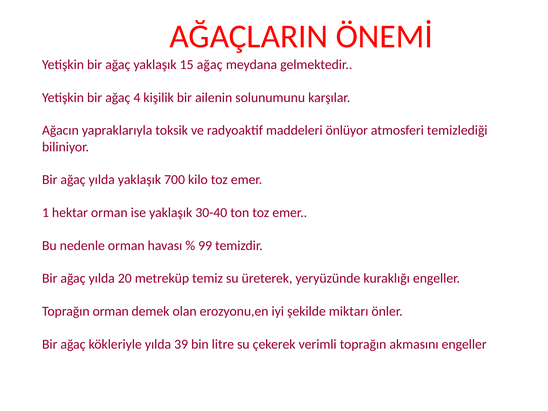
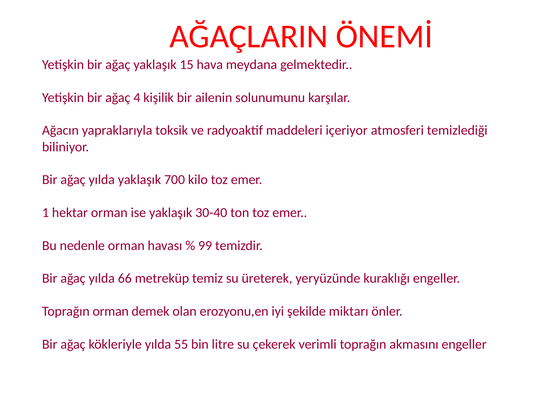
15 ağaç: ağaç -> hava
önlüyor: önlüyor -> içeriyor
20: 20 -> 66
39: 39 -> 55
